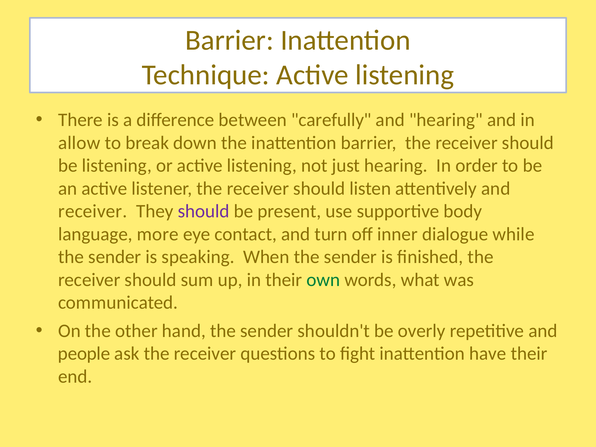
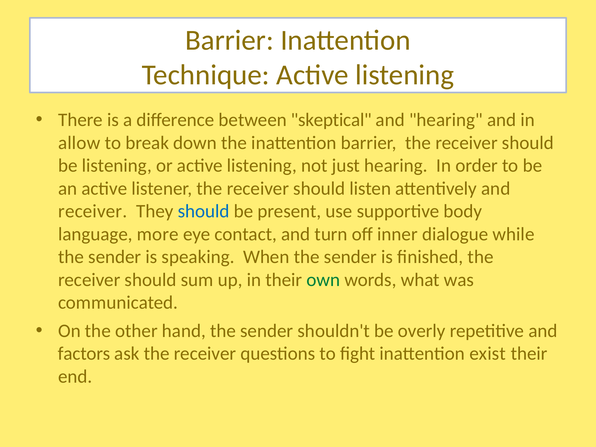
carefully: carefully -> skeptical
should at (204, 211) colour: purple -> blue
people: people -> factors
have: have -> exist
